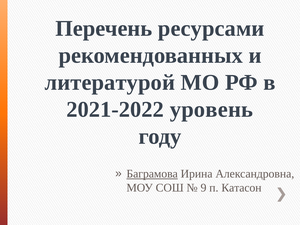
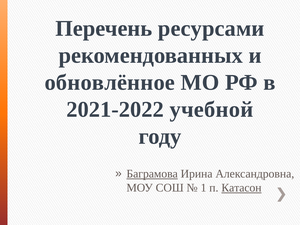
литературой: литературой -> обновлённое
уровень: уровень -> учебной
9: 9 -> 1
Катасон underline: none -> present
